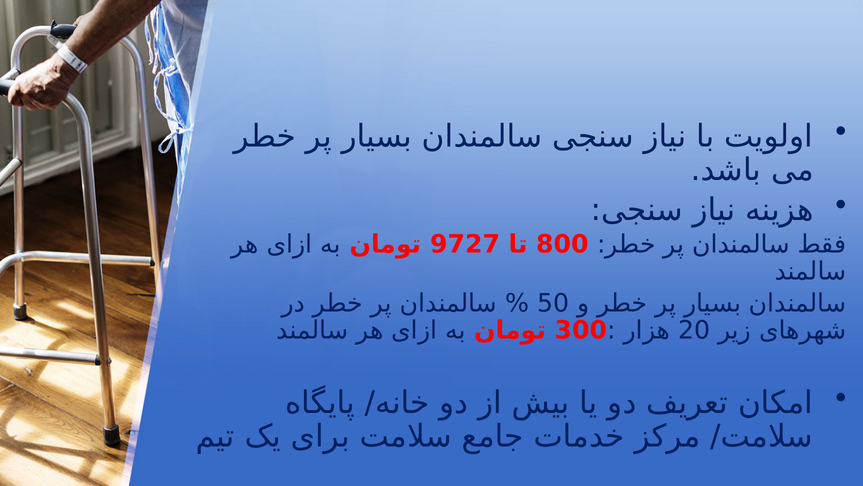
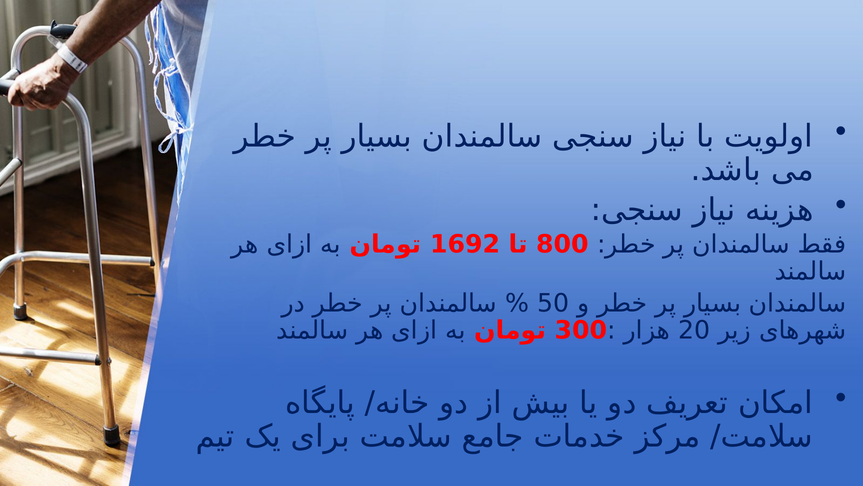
9727: 9727 -> 1692
